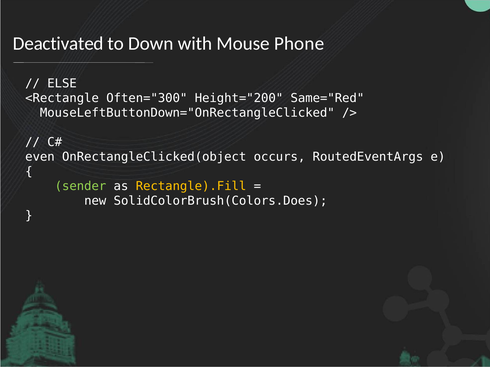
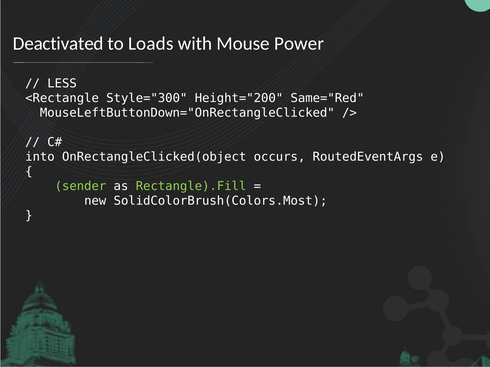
Down: Down -> Loads
Phone: Phone -> Power
ELSE: ELSE -> LESS
Often="300: Often="300 -> Style="300
even: even -> into
Rectangle).Fill colour: yellow -> light green
SolidColorBrush(Colors.Does: SolidColorBrush(Colors.Does -> SolidColorBrush(Colors.Most
